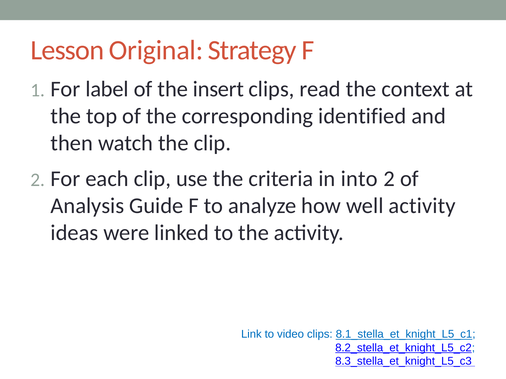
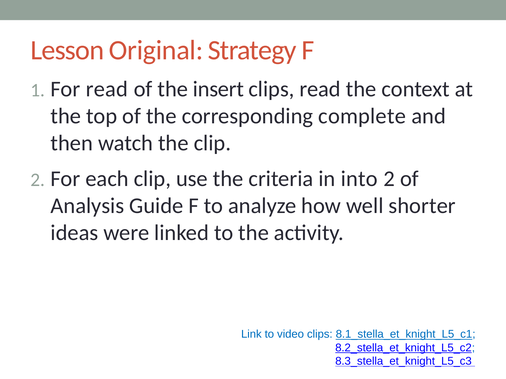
For label: label -> read
identified: identified -> complete
well activity: activity -> shorter
